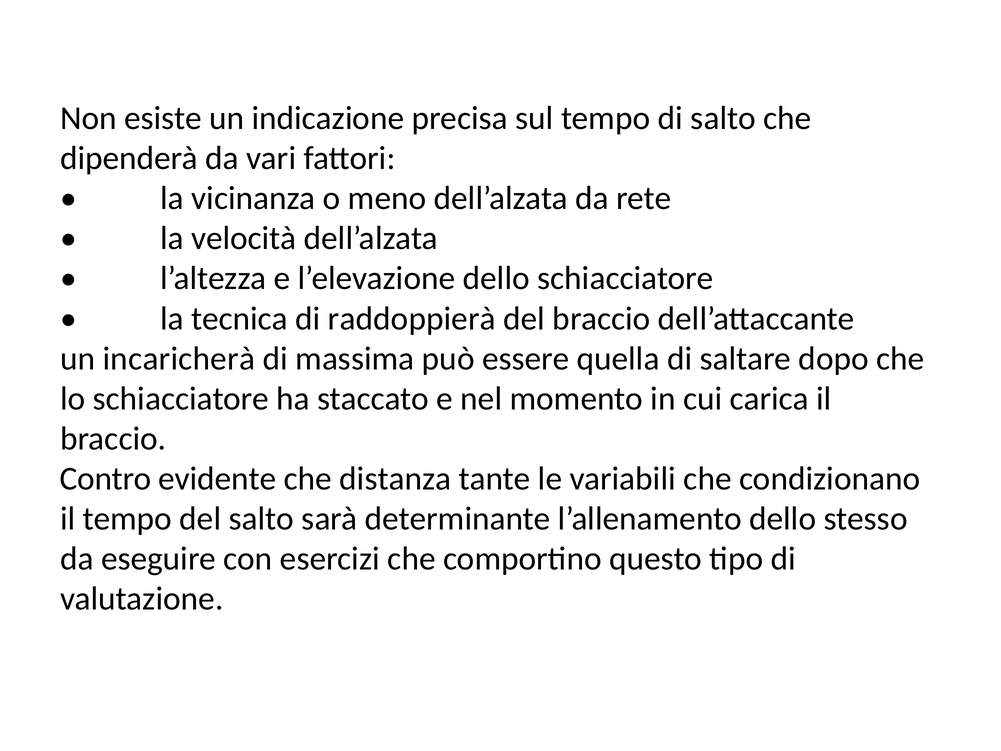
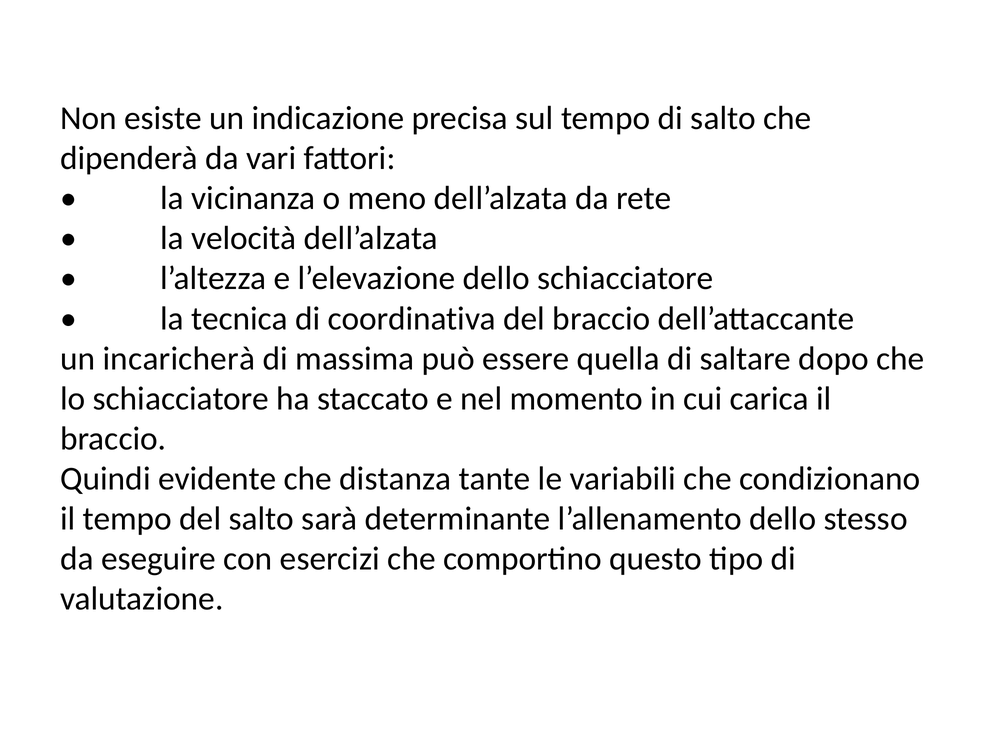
raddoppierà: raddoppierà -> coordinativa
Contro: Contro -> Quindi
